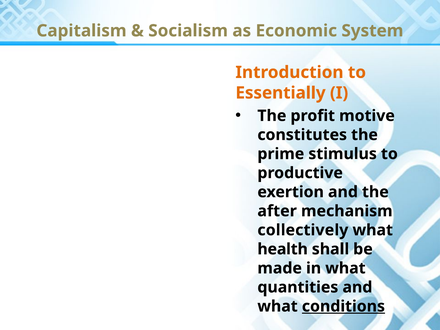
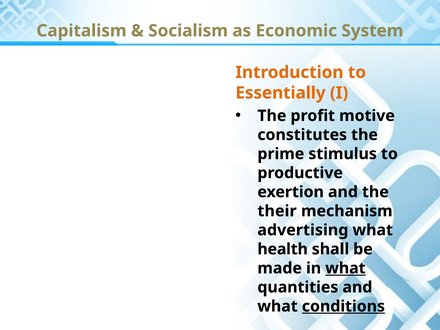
after: after -> their
collectively: collectively -> advertising
what at (345, 268) underline: none -> present
